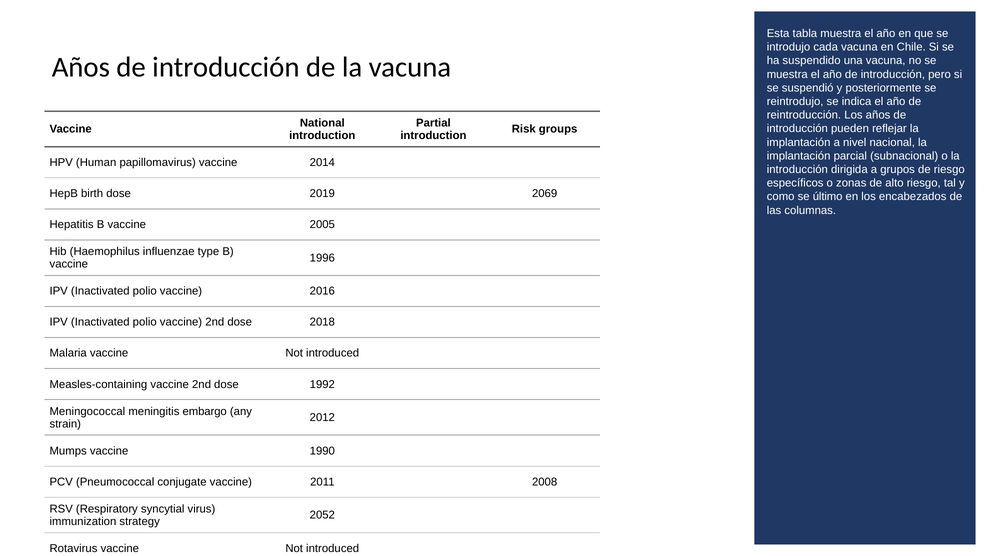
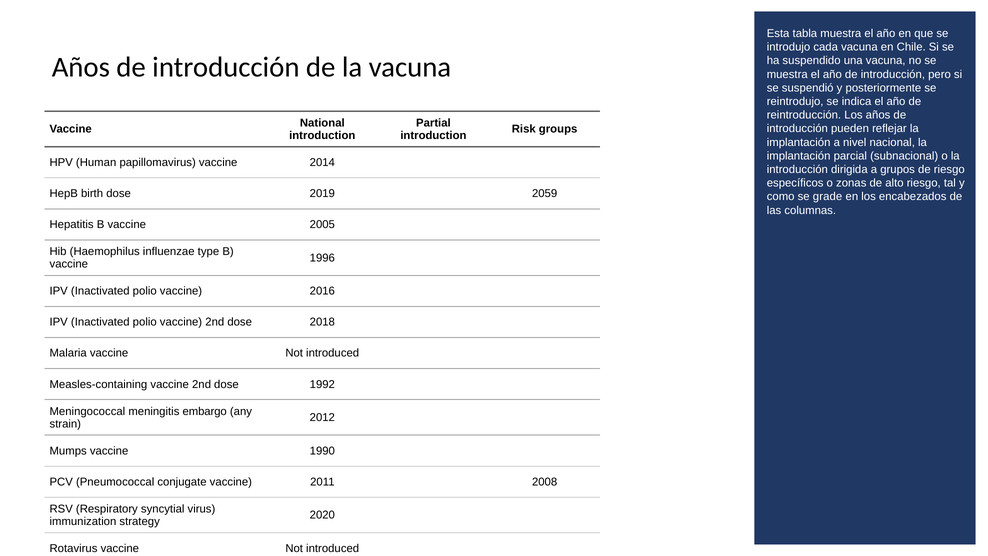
2069: 2069 -> 2059
último: último -> grade
2052: 2052 -> 2020
